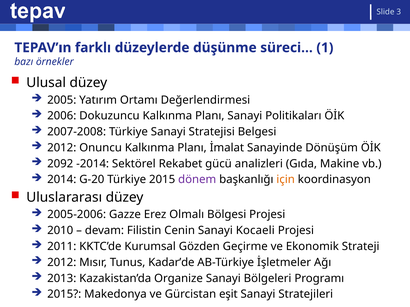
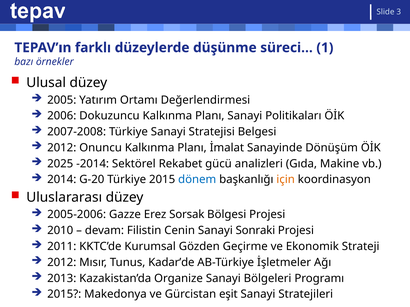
2092: 2092 -> 2025
dönem colour: purple -> blue
Olmalı: Olmalı -> Sorsak
Kocaeli: Kocaeli -> Sonraki
